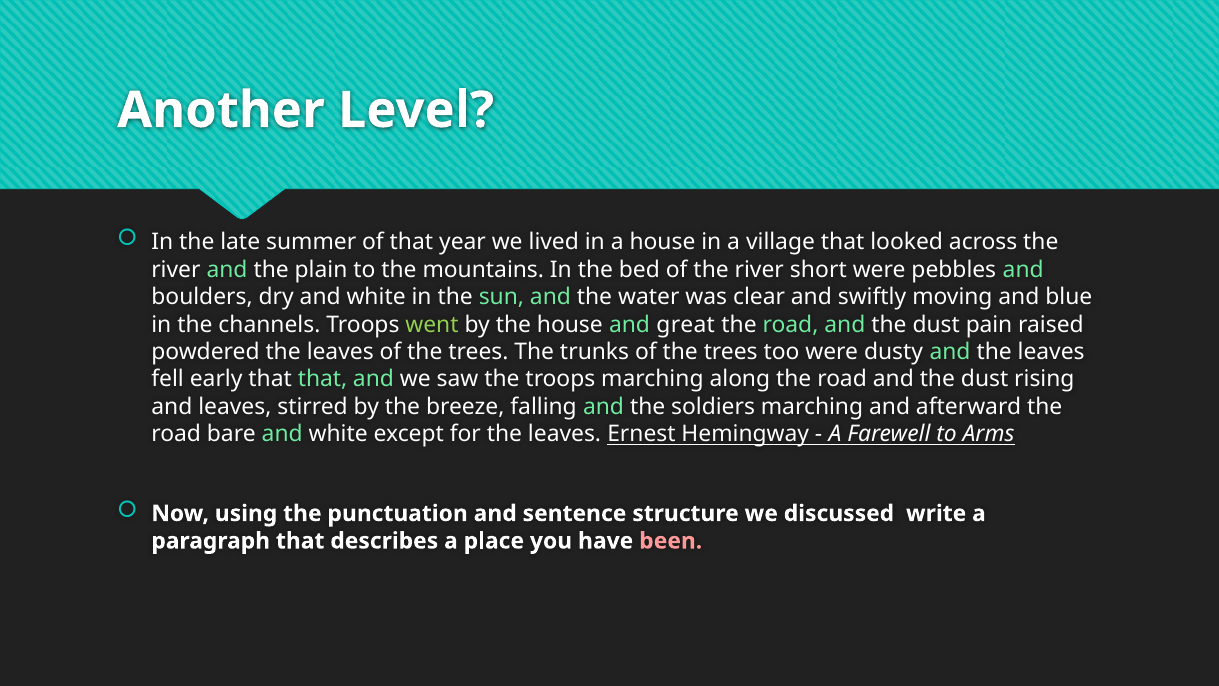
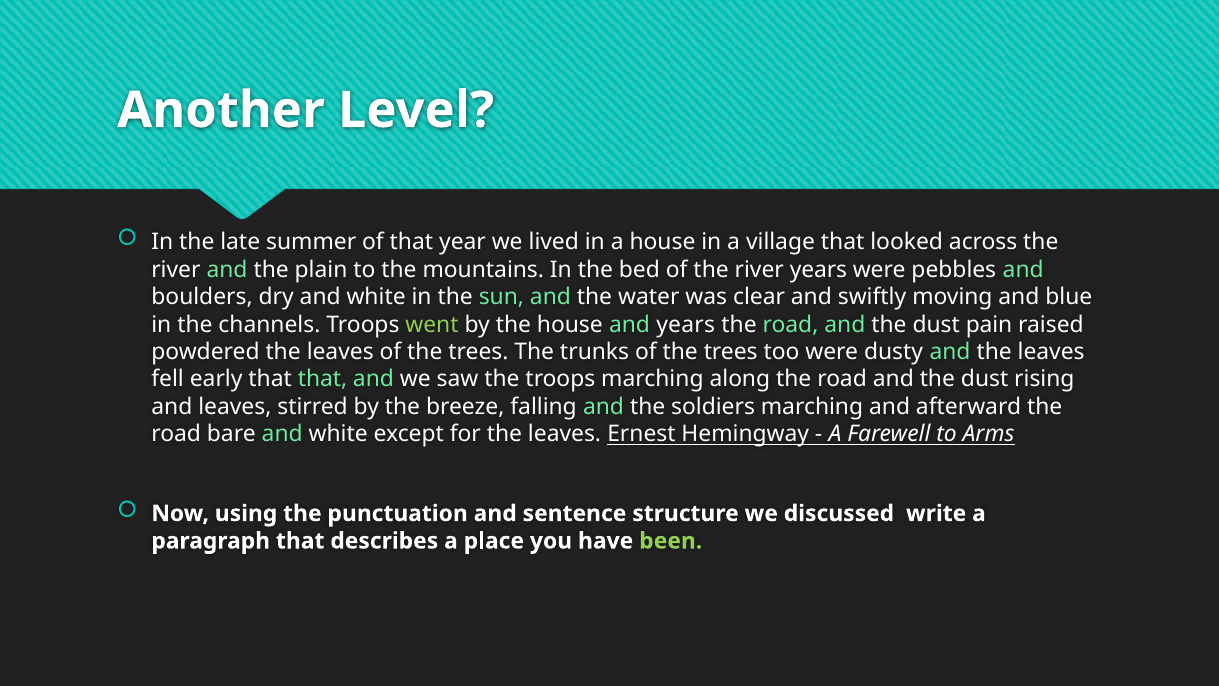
river short: short -> years
and great: great -> years
been colour: pink -> light green
